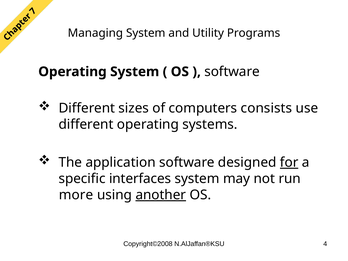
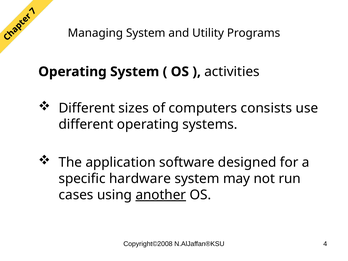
software at (232, 72): software -> activities
for underline: present -> none
interfaces: interfaces -> hardware
more: more -> cases
